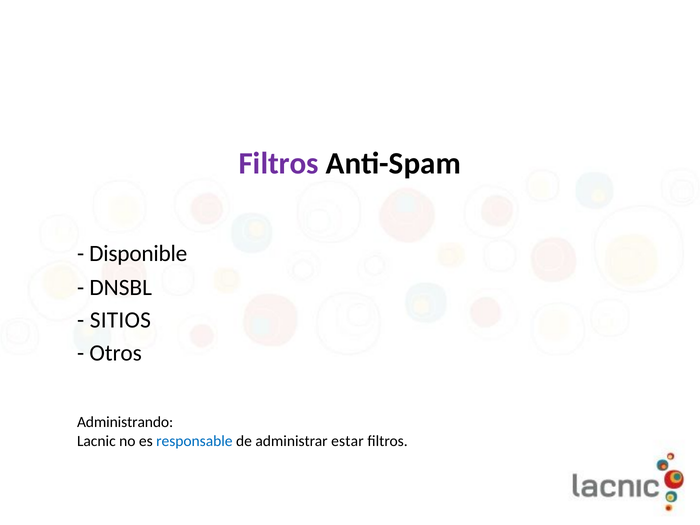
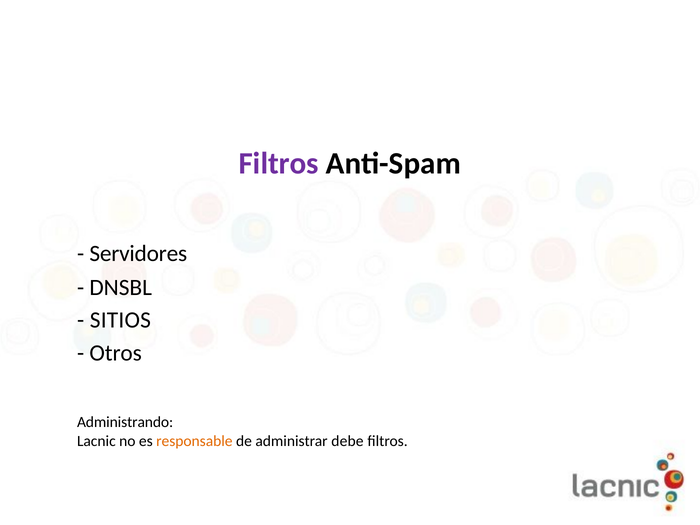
Disponible: Disponible -> Servidores
responsable colour: blue -> orange
estar: estar -> debe
